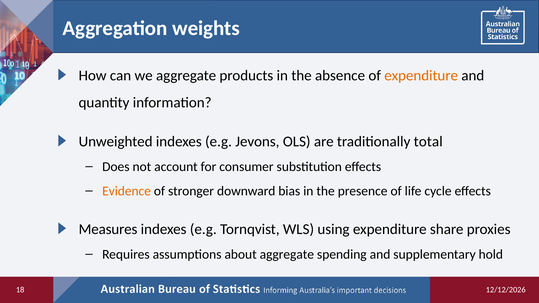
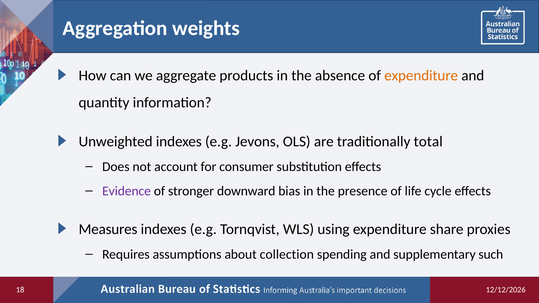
Evidence colour: orange -> purple
about aggregate: aggregate -> collection
hold: hold -> such
